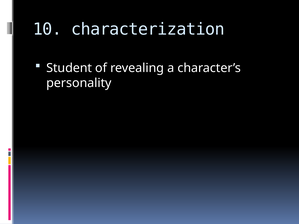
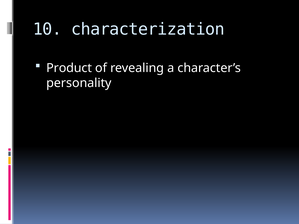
Student: Student -> Product
